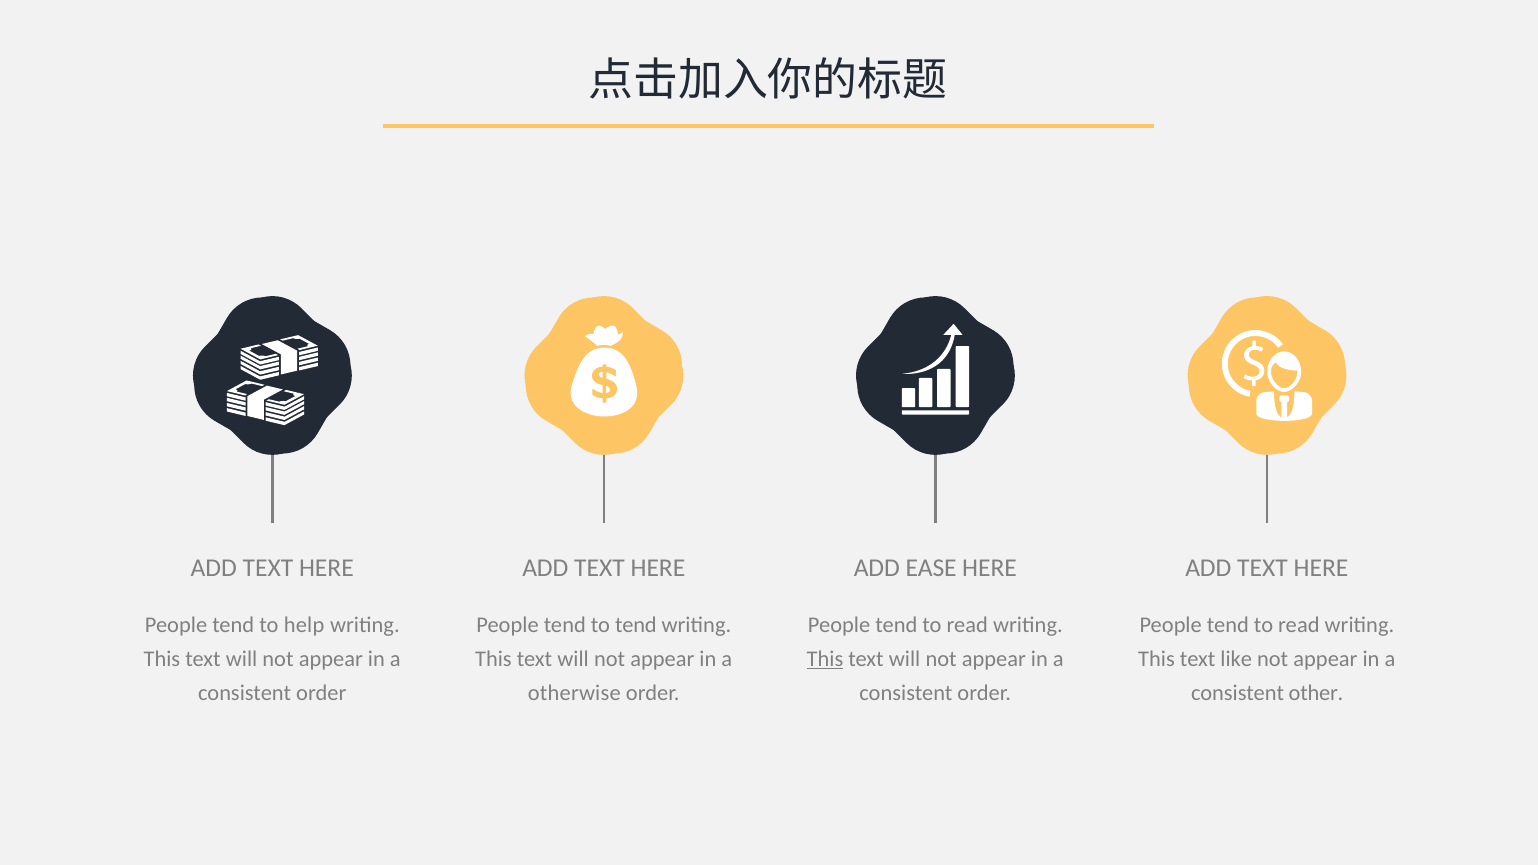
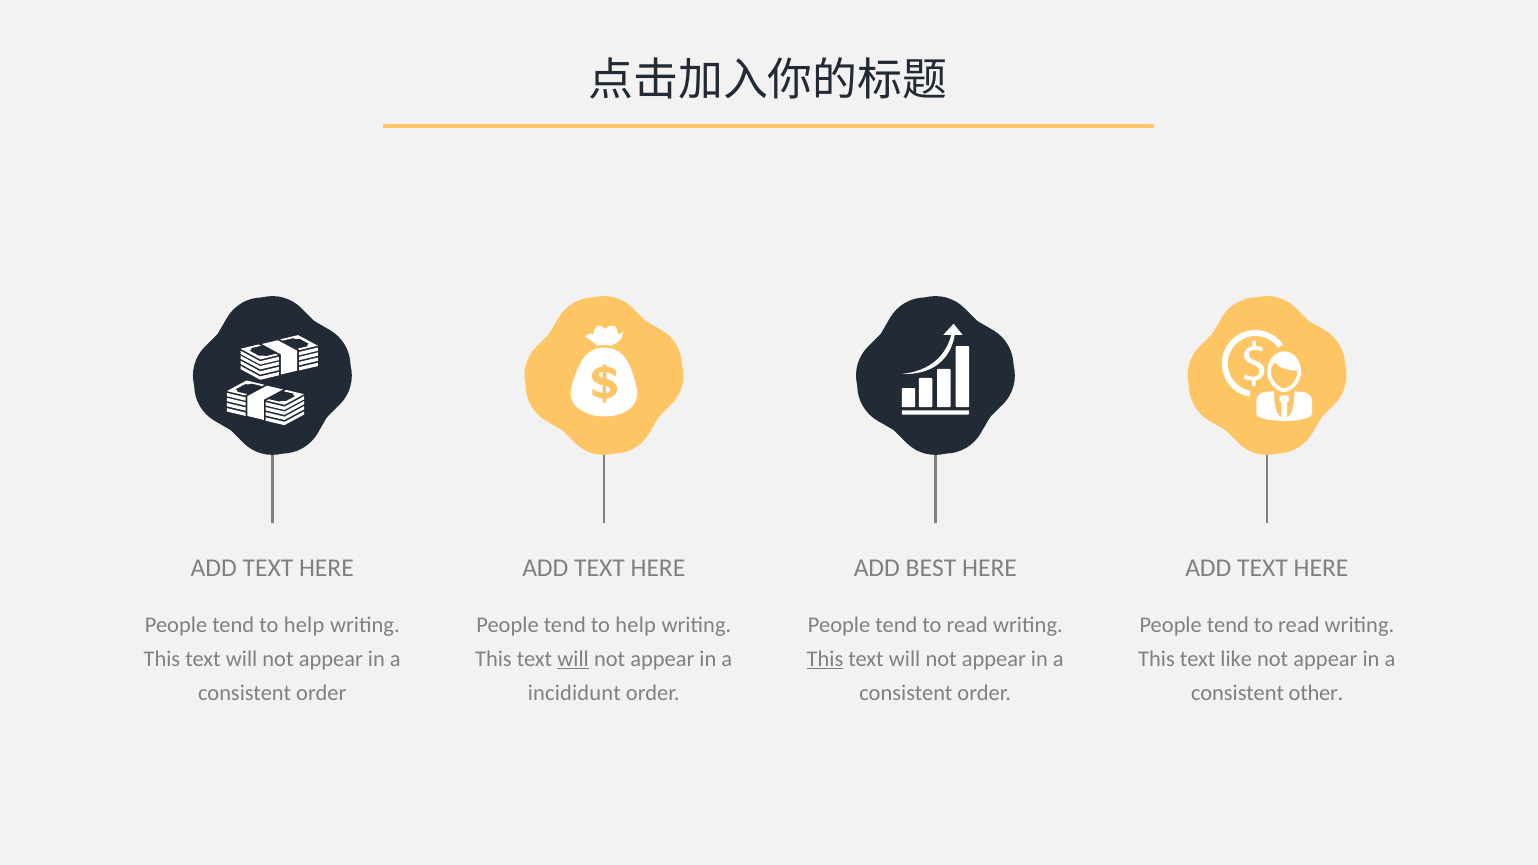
EASE: EASE -> BEST
tend at (636, 626): tend -> help
will at (573, 659) underline: none -> present
otherwise: otherwise -> incididunt
